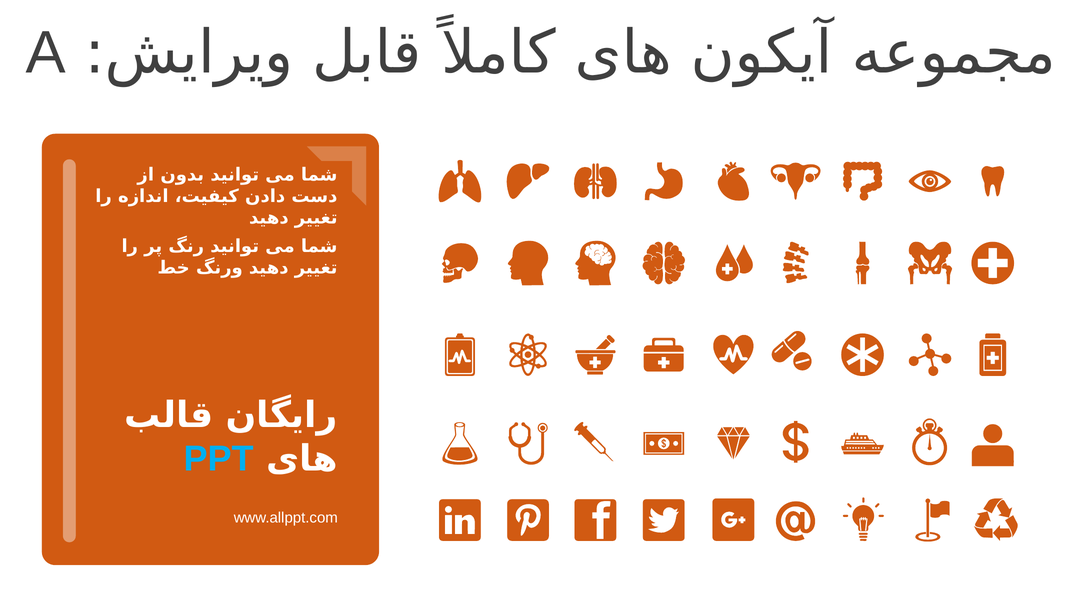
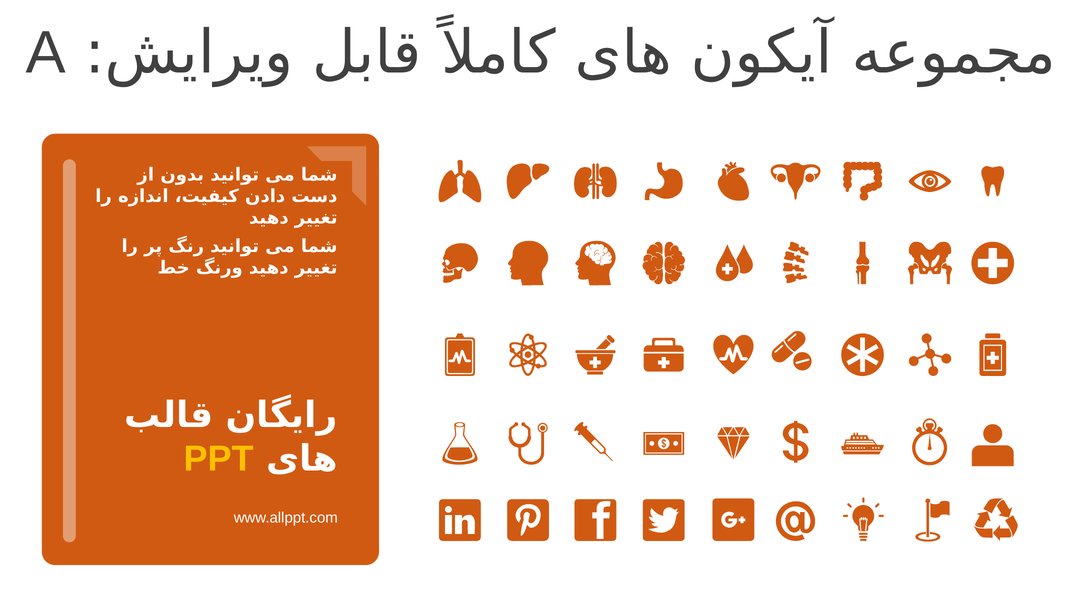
PPT colour: light blue -> yellow
